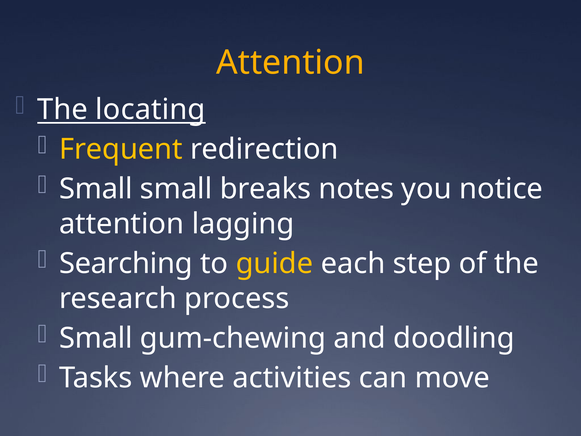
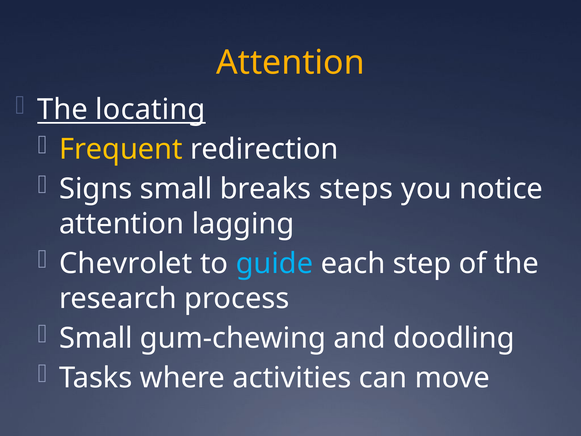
Small at (96, 189): Small -> Signs
notes: notes -> steps
Searching: Searching -> Chevrolet
guide colour: yellow -> light blue
